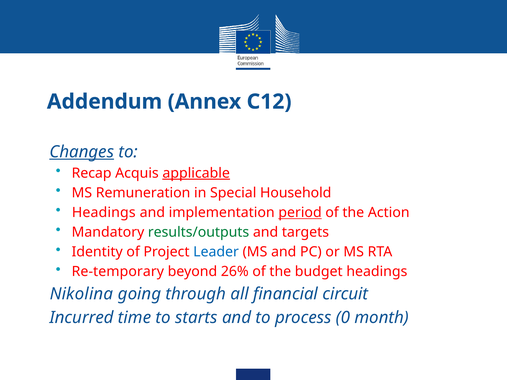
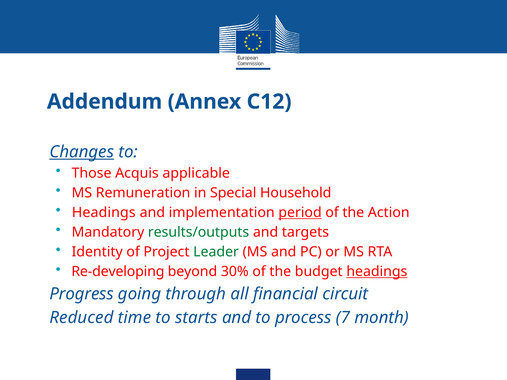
Recap: Recap -> Those
applicable underline: present -> none
Leader colour: blue -> green
Re-temporary: Re-temporary -> Re-developing
26%: 26% -> 30%
headings at (377, 272) underline: none -> present
Nikolina: Nikolina -> Progress
Incurred: Incurred -> Reduced
0: 0 -> 7
